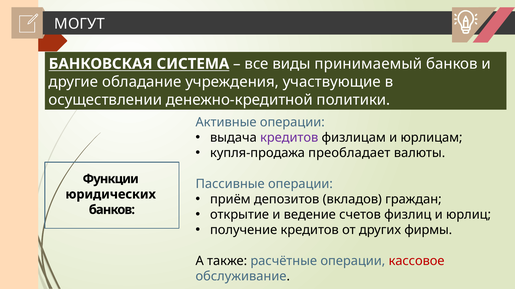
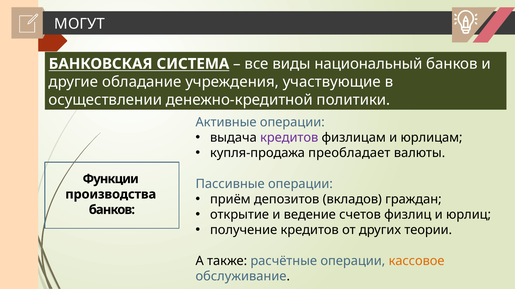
принимаемый: принимаемый -> национальный
юридических: юридических -> производства
фирмы: фирмы -> теории
кассовое colour: red -> orange
